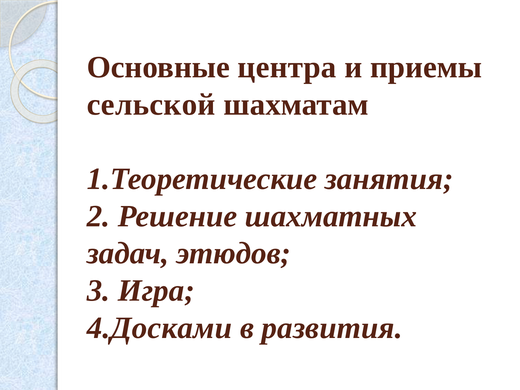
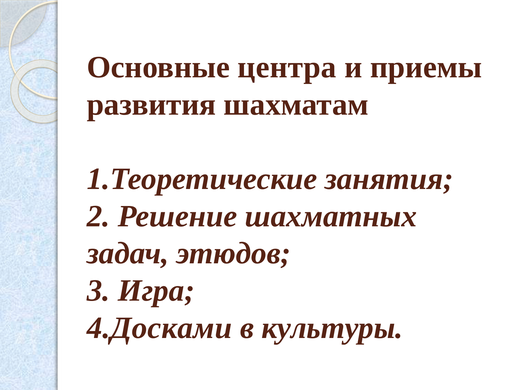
сельской: сельской -> развития
развития: развития -> культуры
